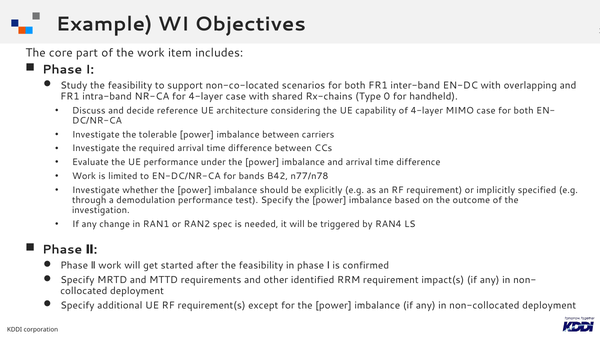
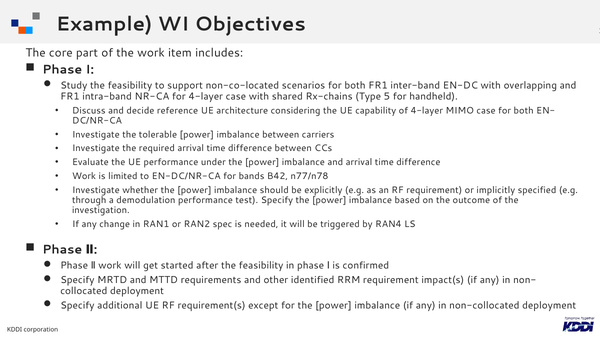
0: 0 -> 5
